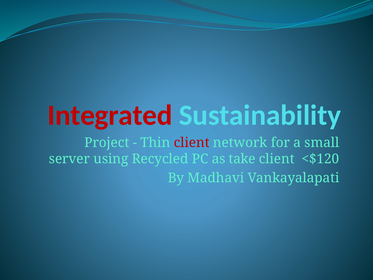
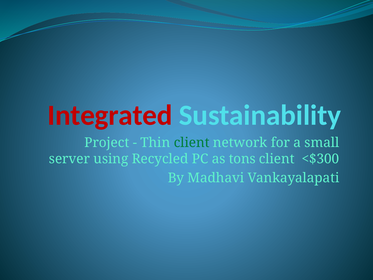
client at (192, 143) colour: red -> green
take: take -> tons
<$120: <$120 -> <$300
